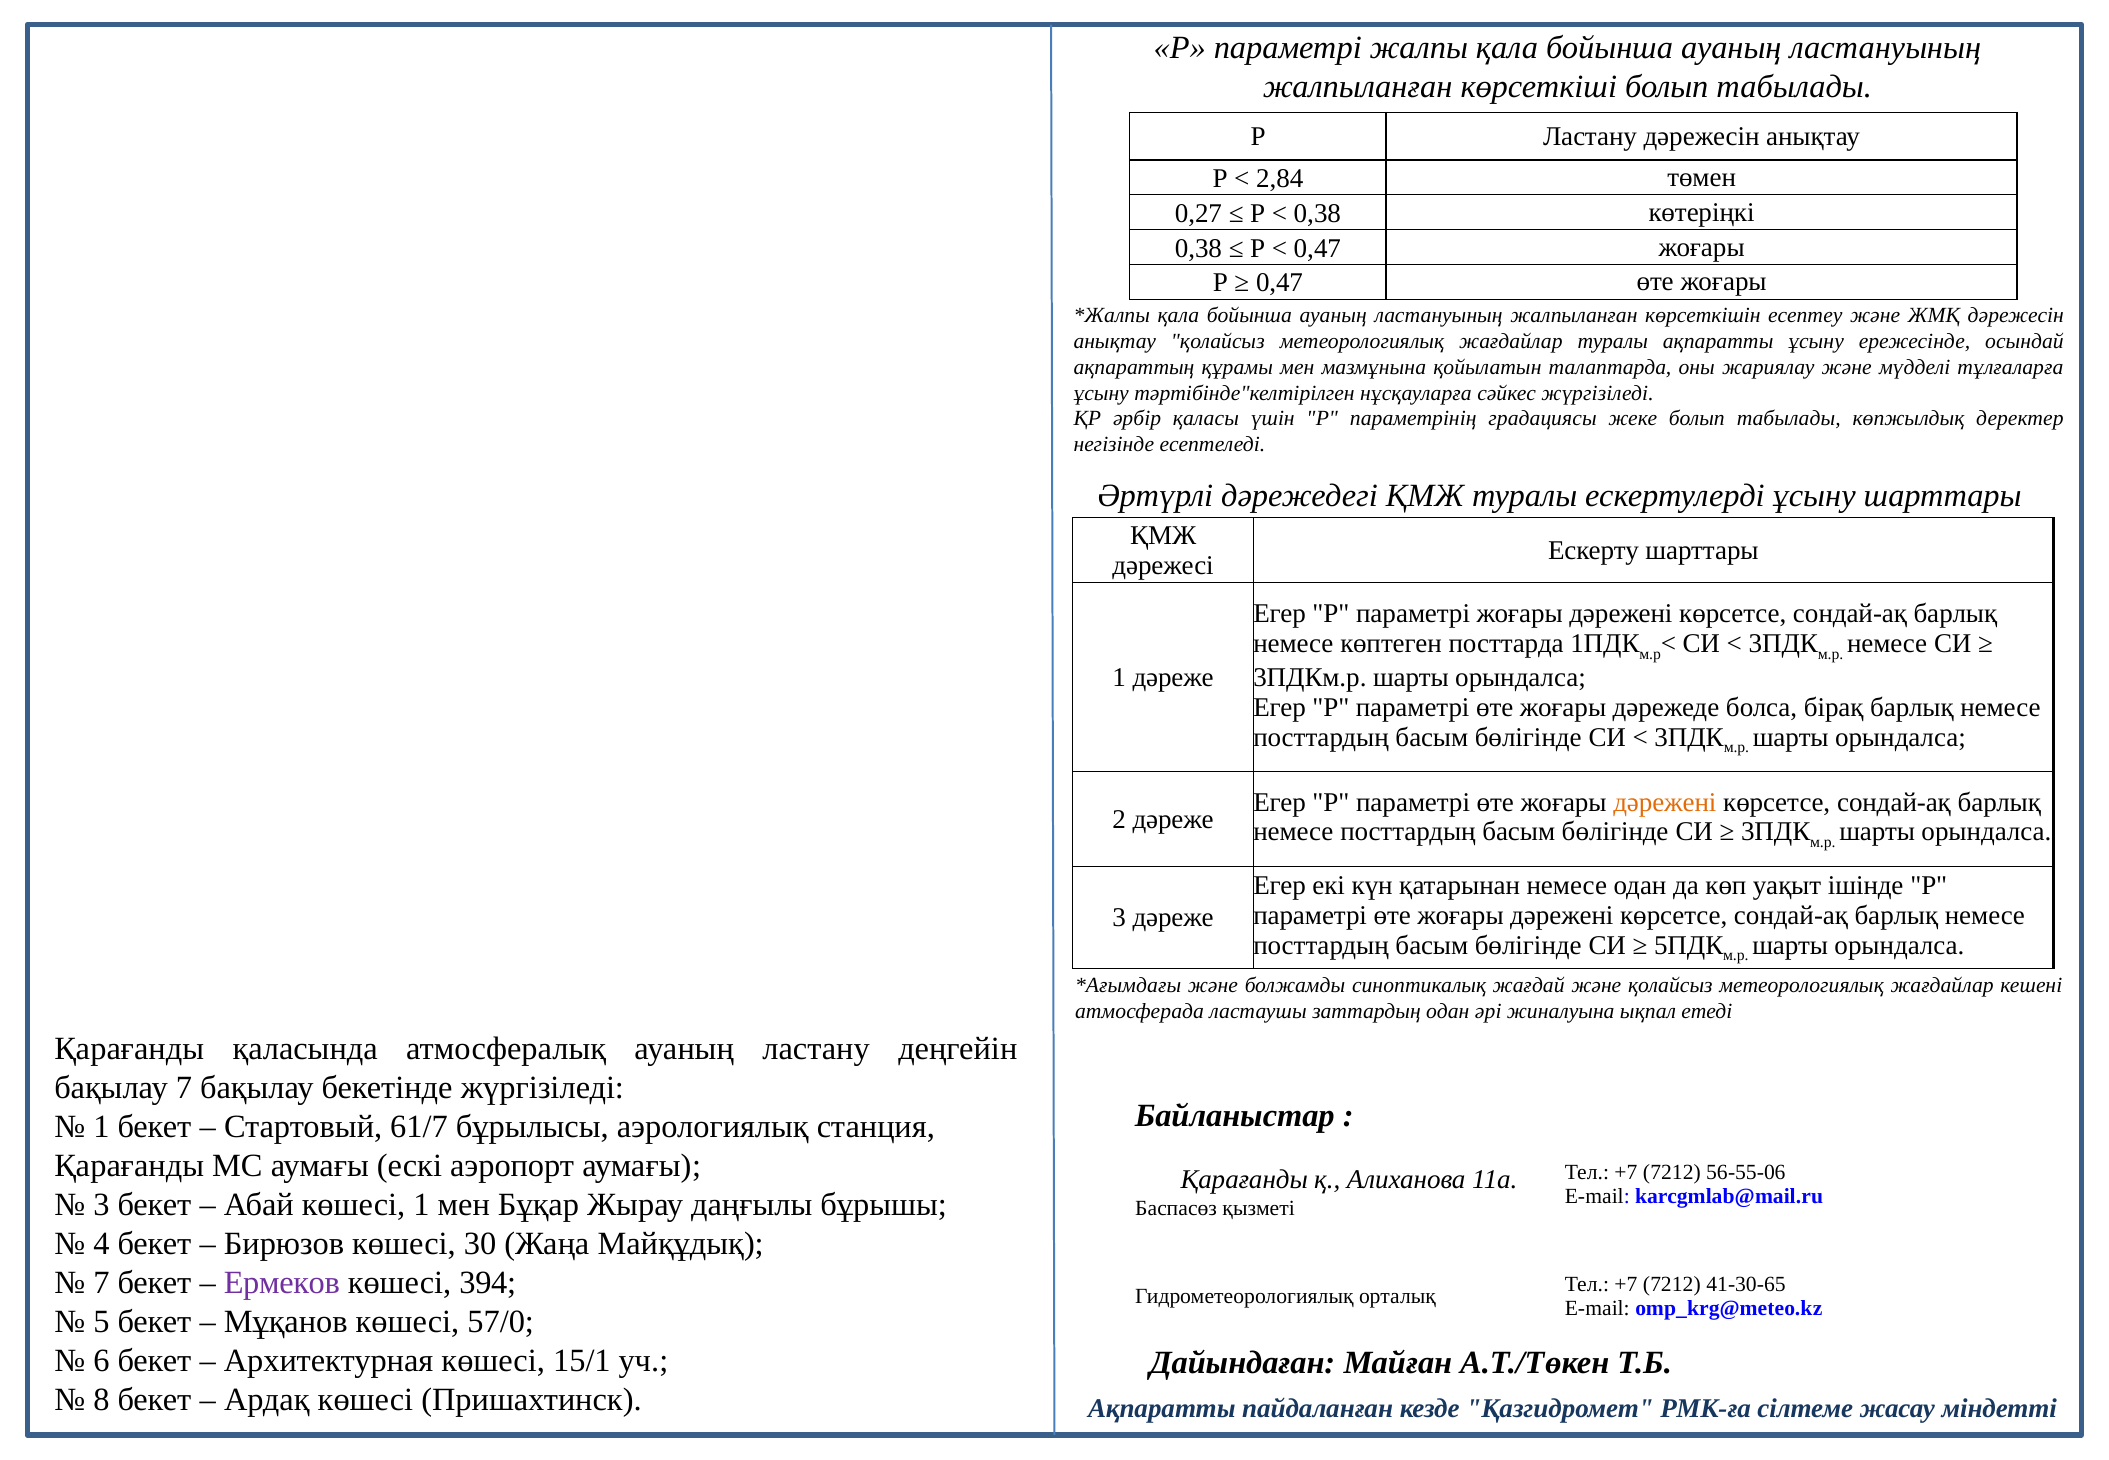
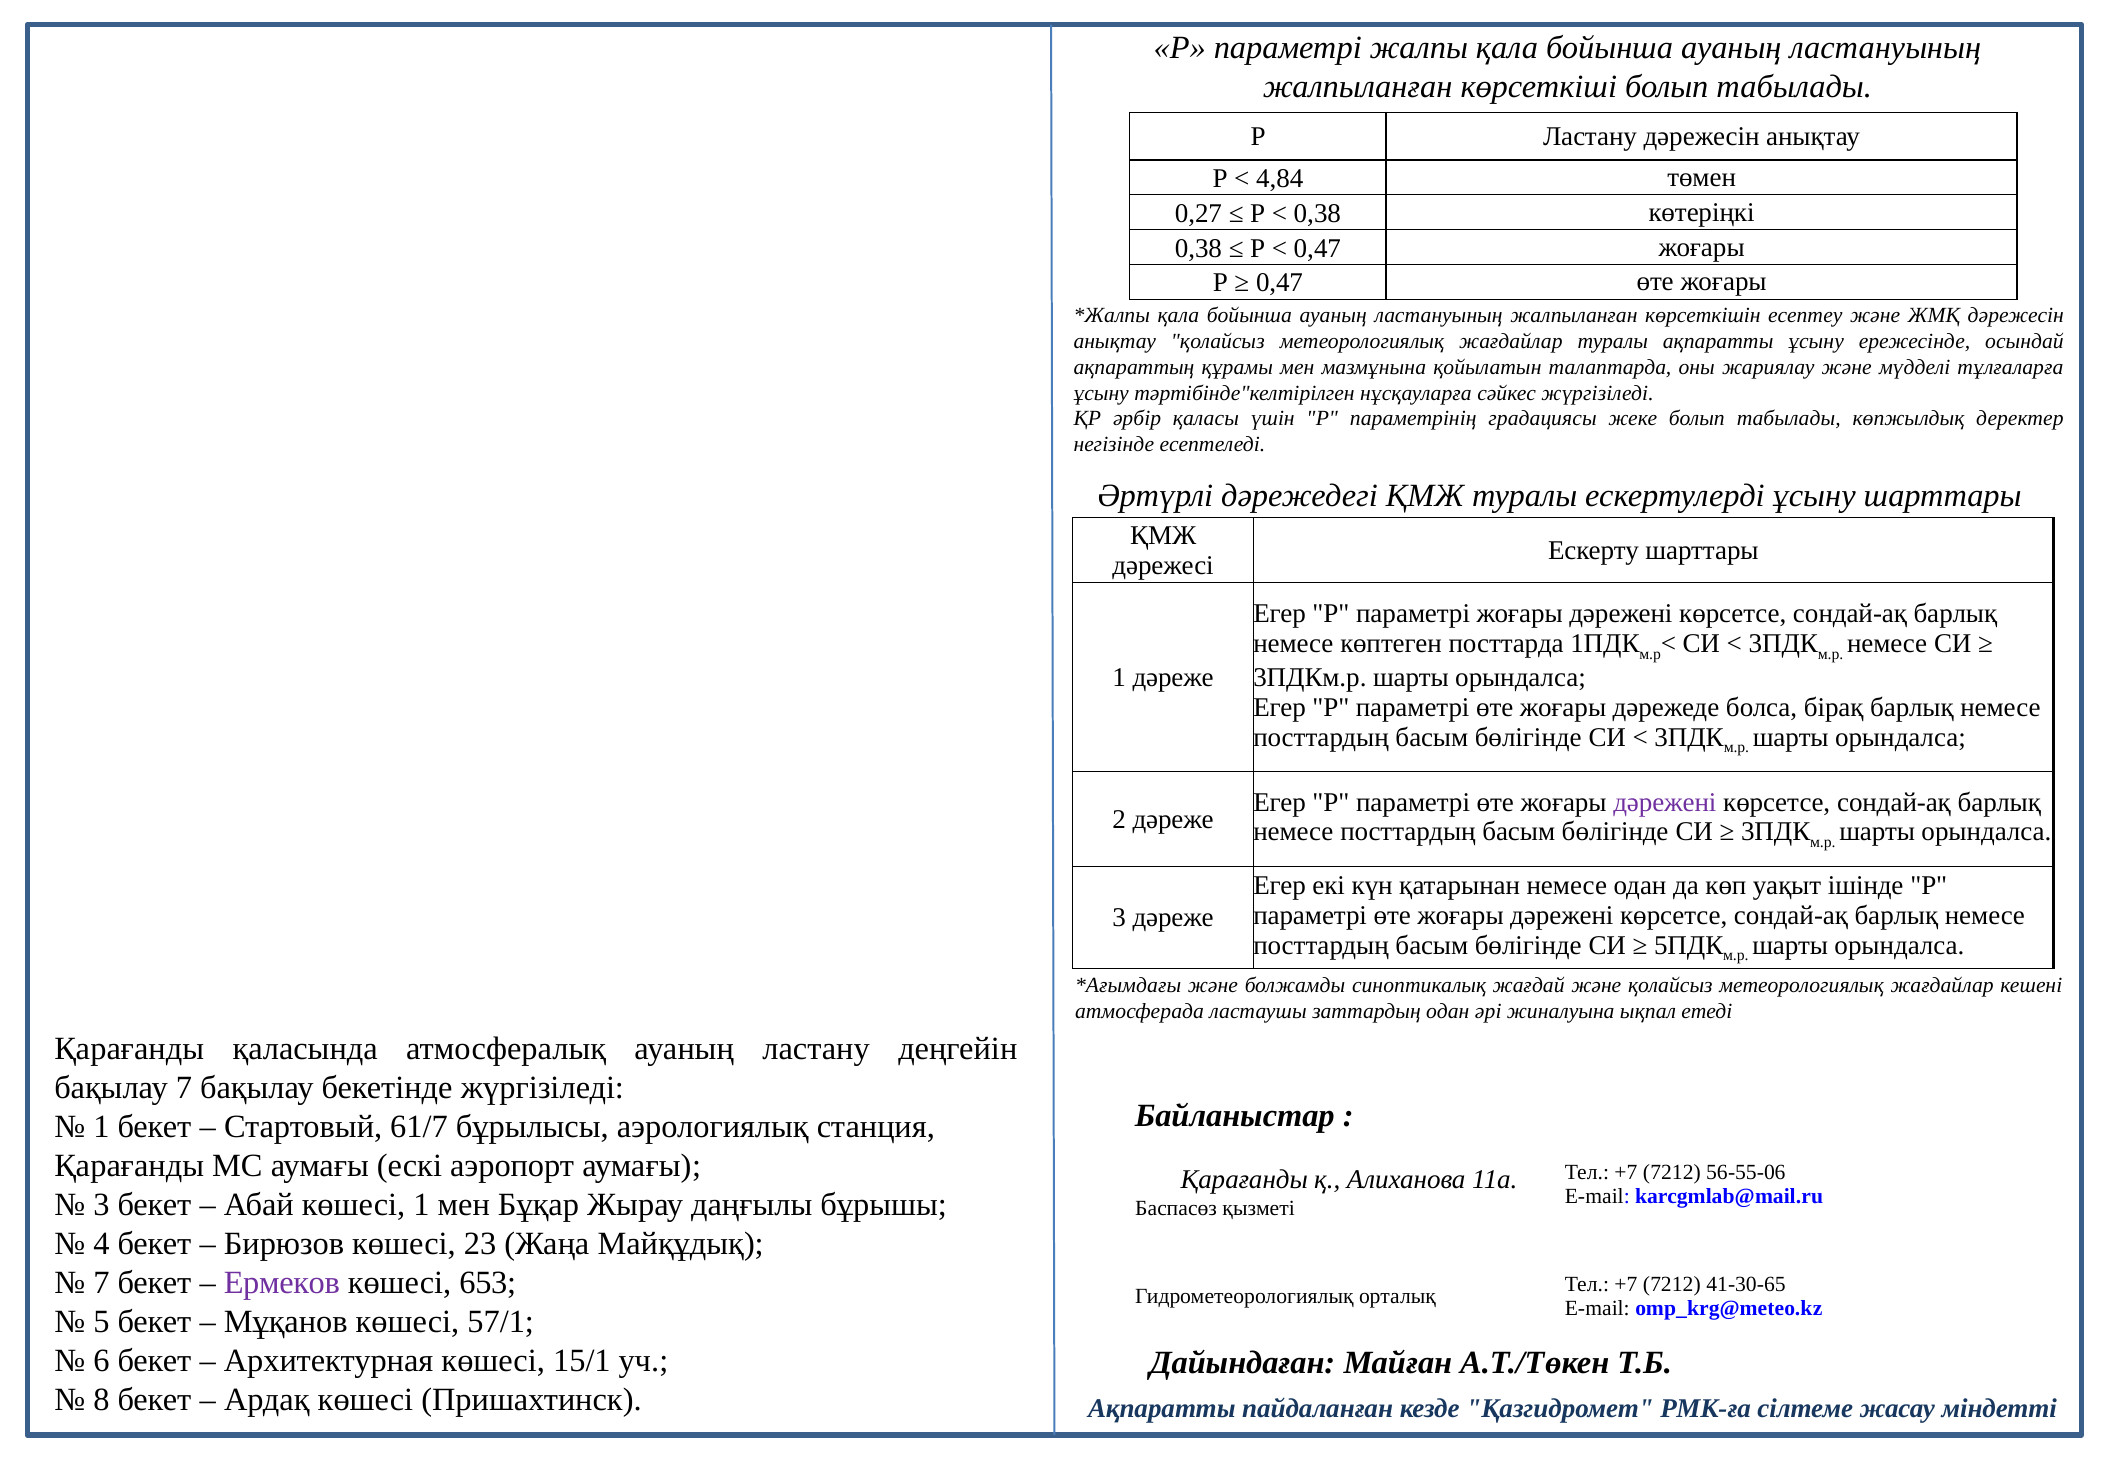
2,84: 2,84 -> 4,84
дәрежені at (1665, 802) colour: orange -> purple
30: 30 -> 23
394: 394 -> 653
57/0: 57/0 -> 57/1
